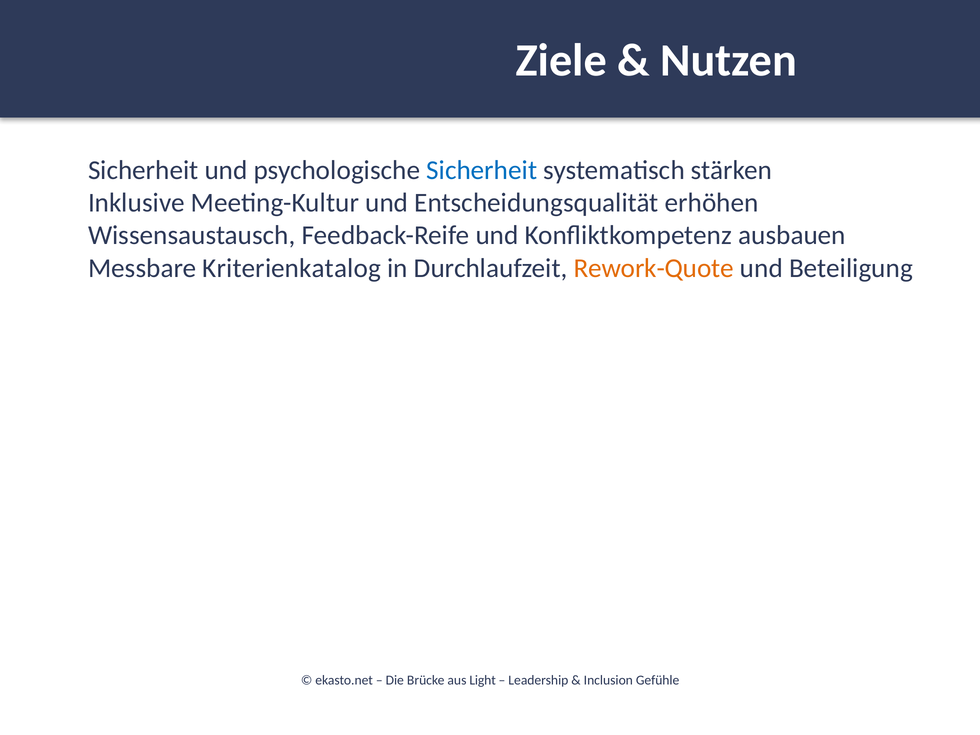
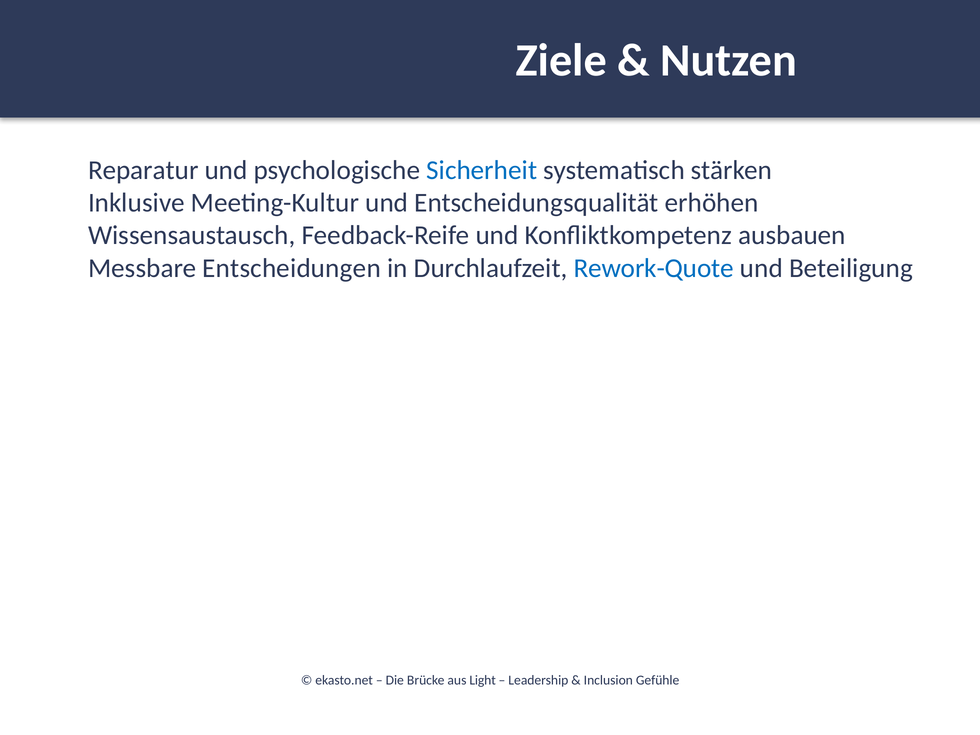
Sicherheit at (143, 170): Sicherheit -> Reparatur
Kriterienkatalog: Kriterienkatalog -> Entscheidungen
Rework-Quote colour: orange -> blue
